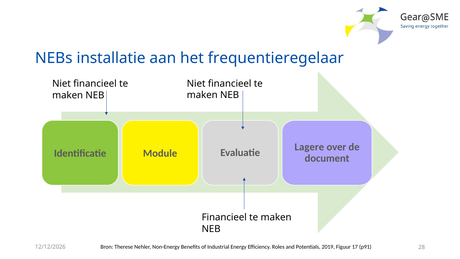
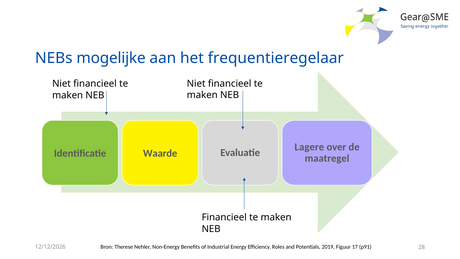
installatie: installatie -> mogelijke
Module: Module -> Waarde
document: document -> maatregel
